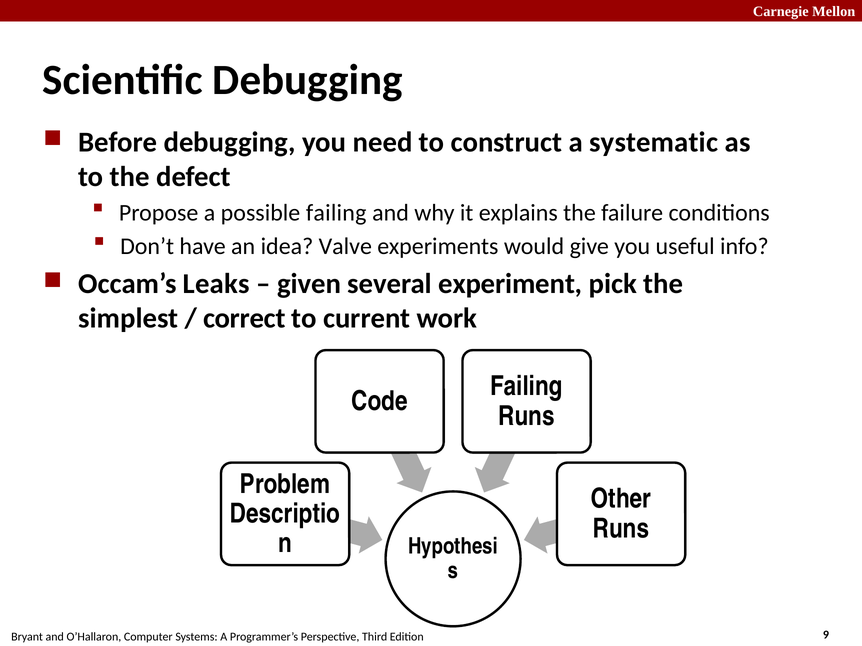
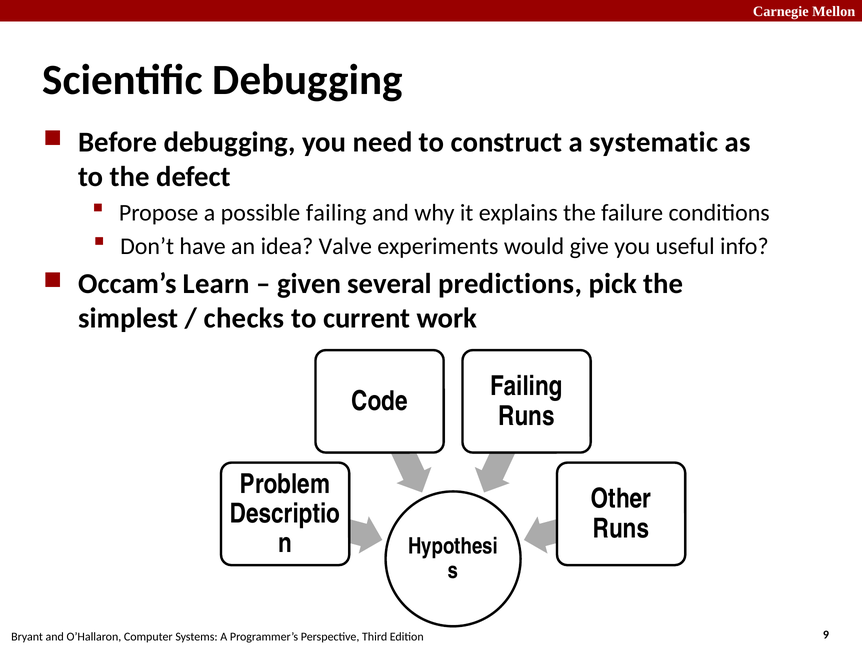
Leaks: Leaks -> Learn
experiment: experiment -> predictions
correct: correct -> checks
